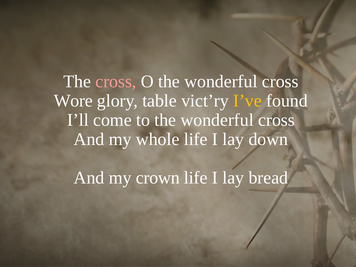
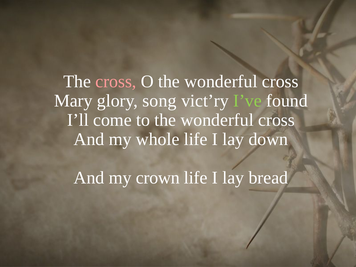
Wore: Wore -> Mary
table: table -> song
I’ve colour: yellow -> light green
